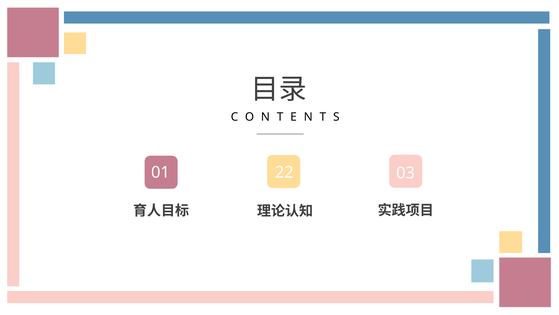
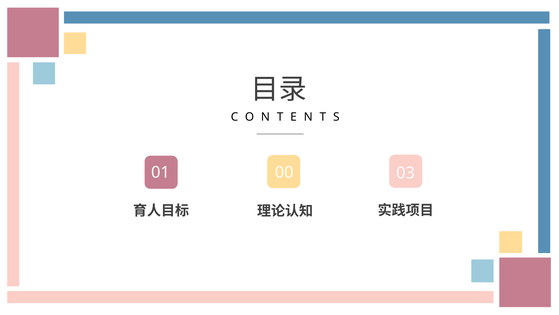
22: 22 -> 00
